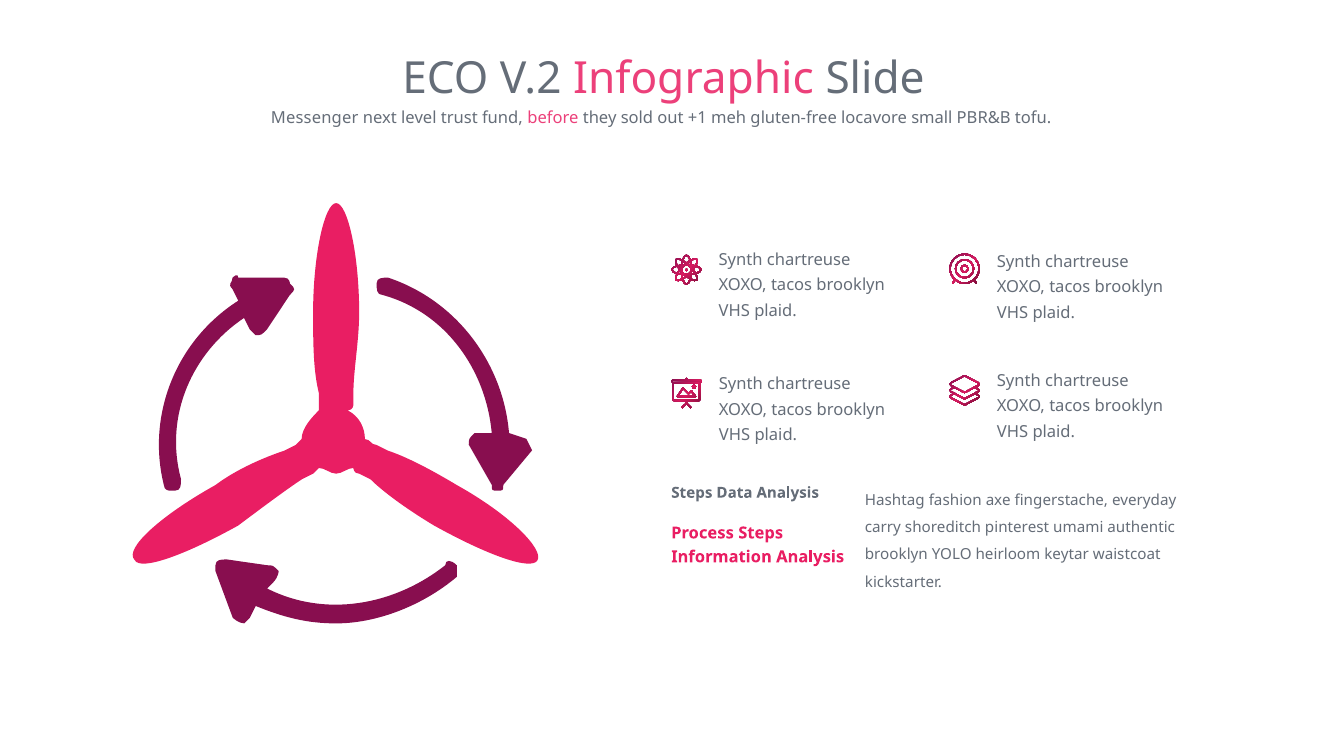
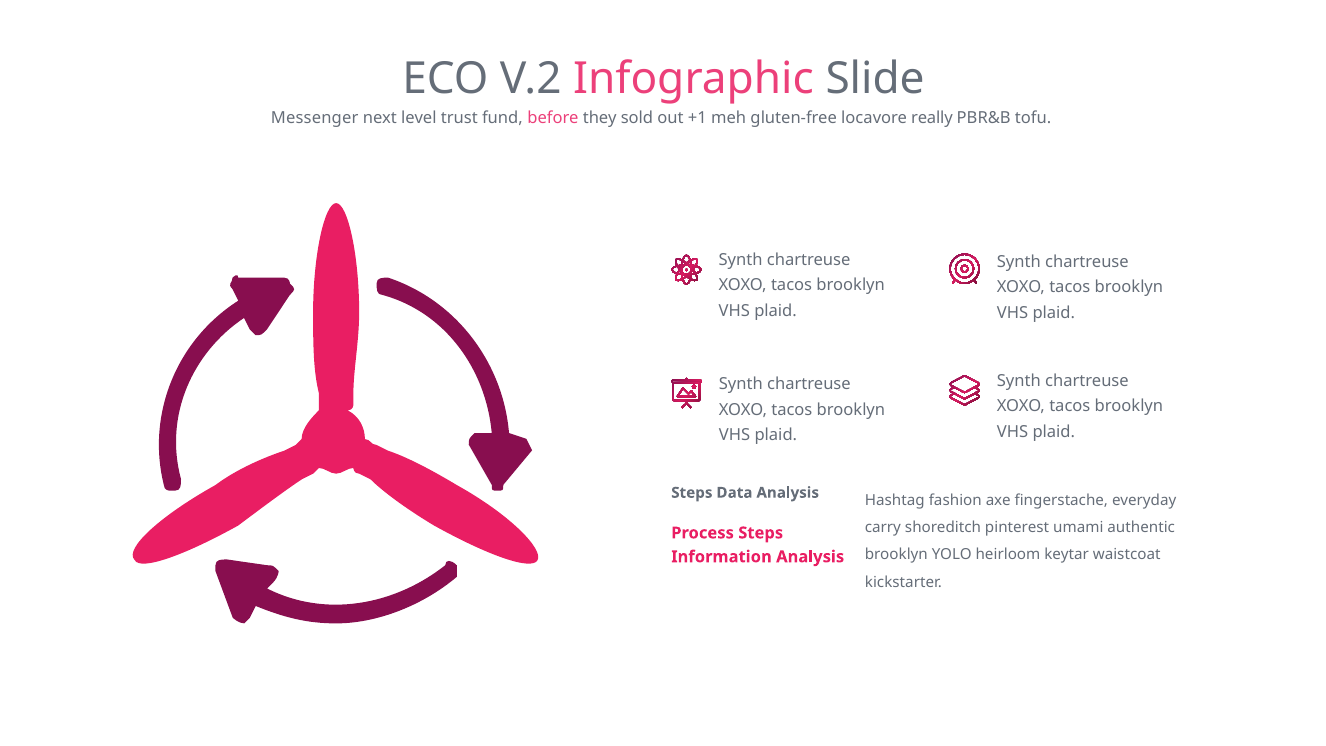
small: small -> really
